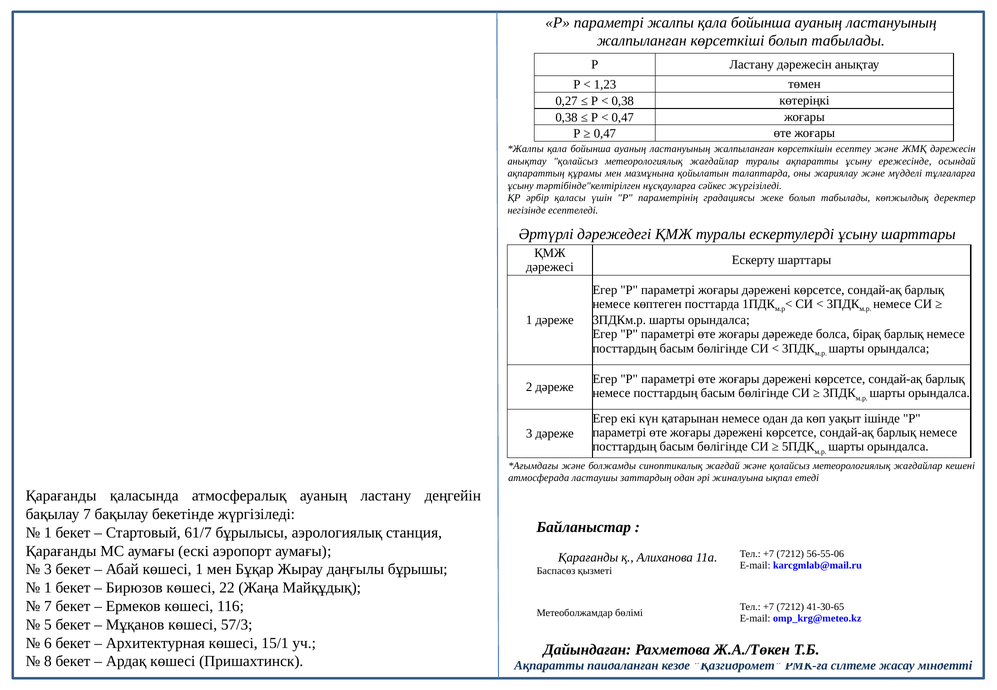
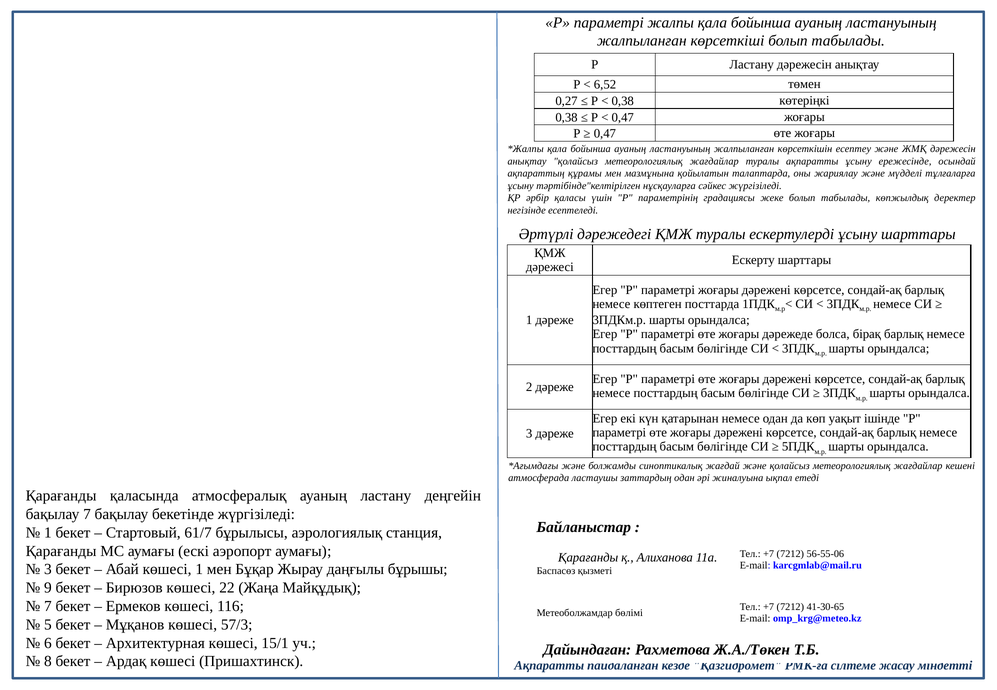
1,23: 1,23 -> 6,52
1 at (48, 588): 1 -> 9
